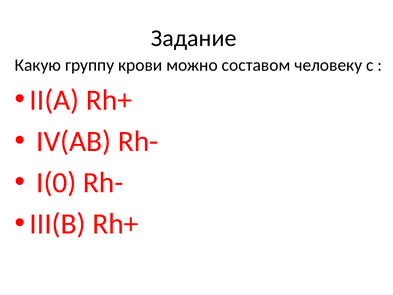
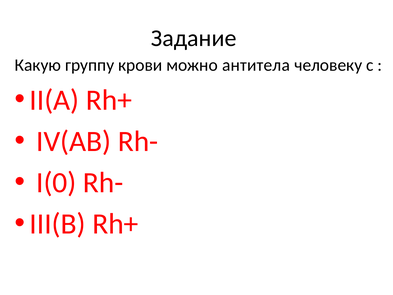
составом: составом -> антитела
